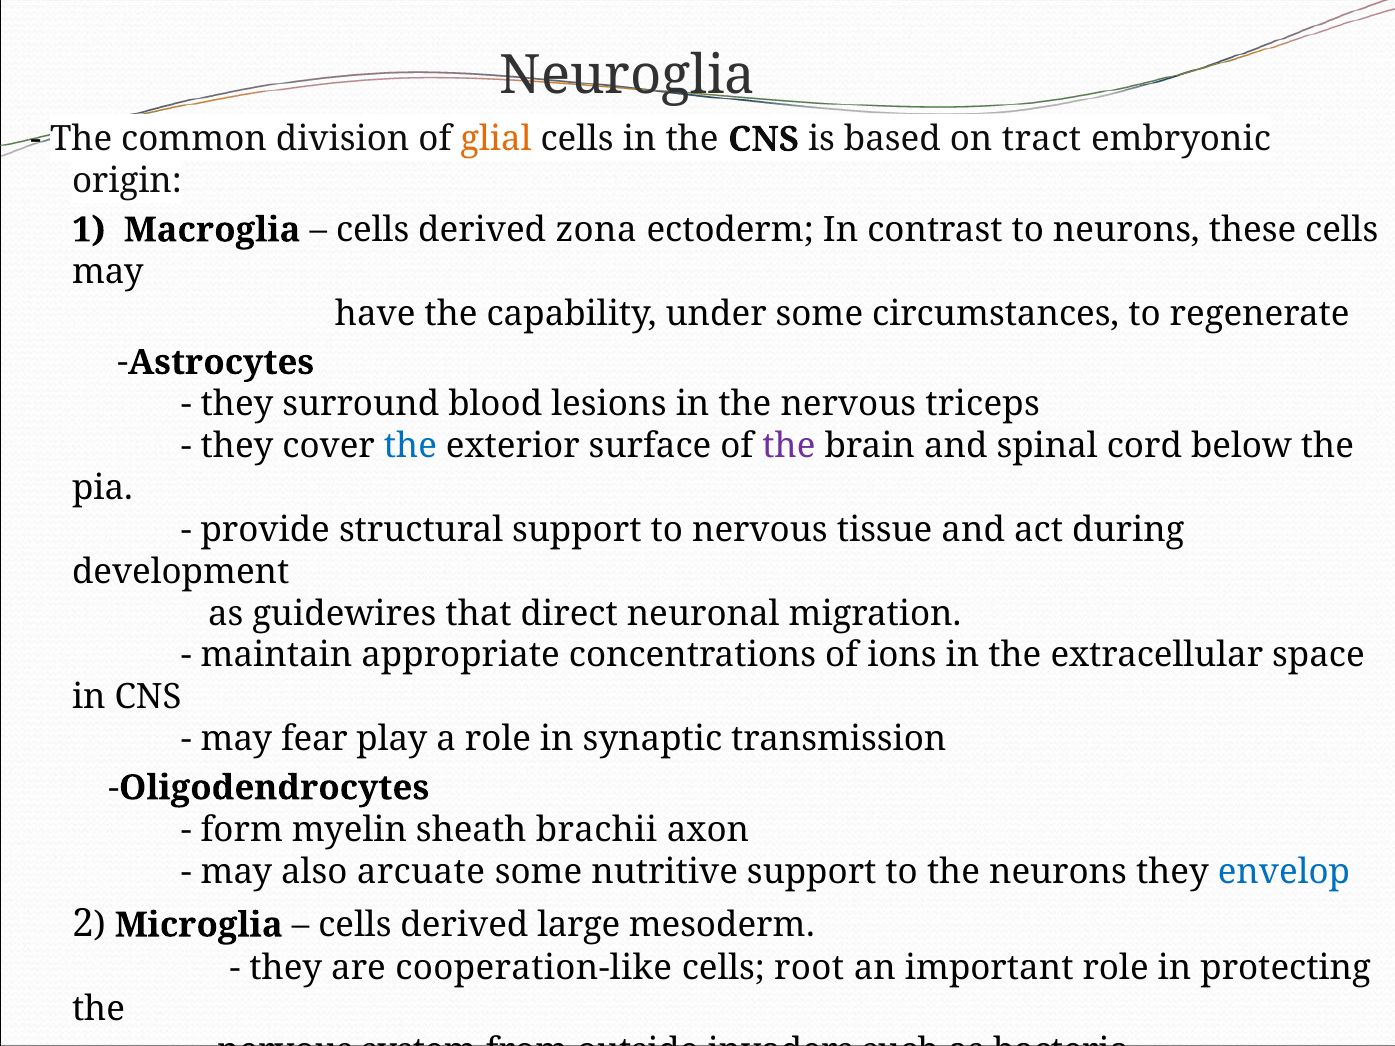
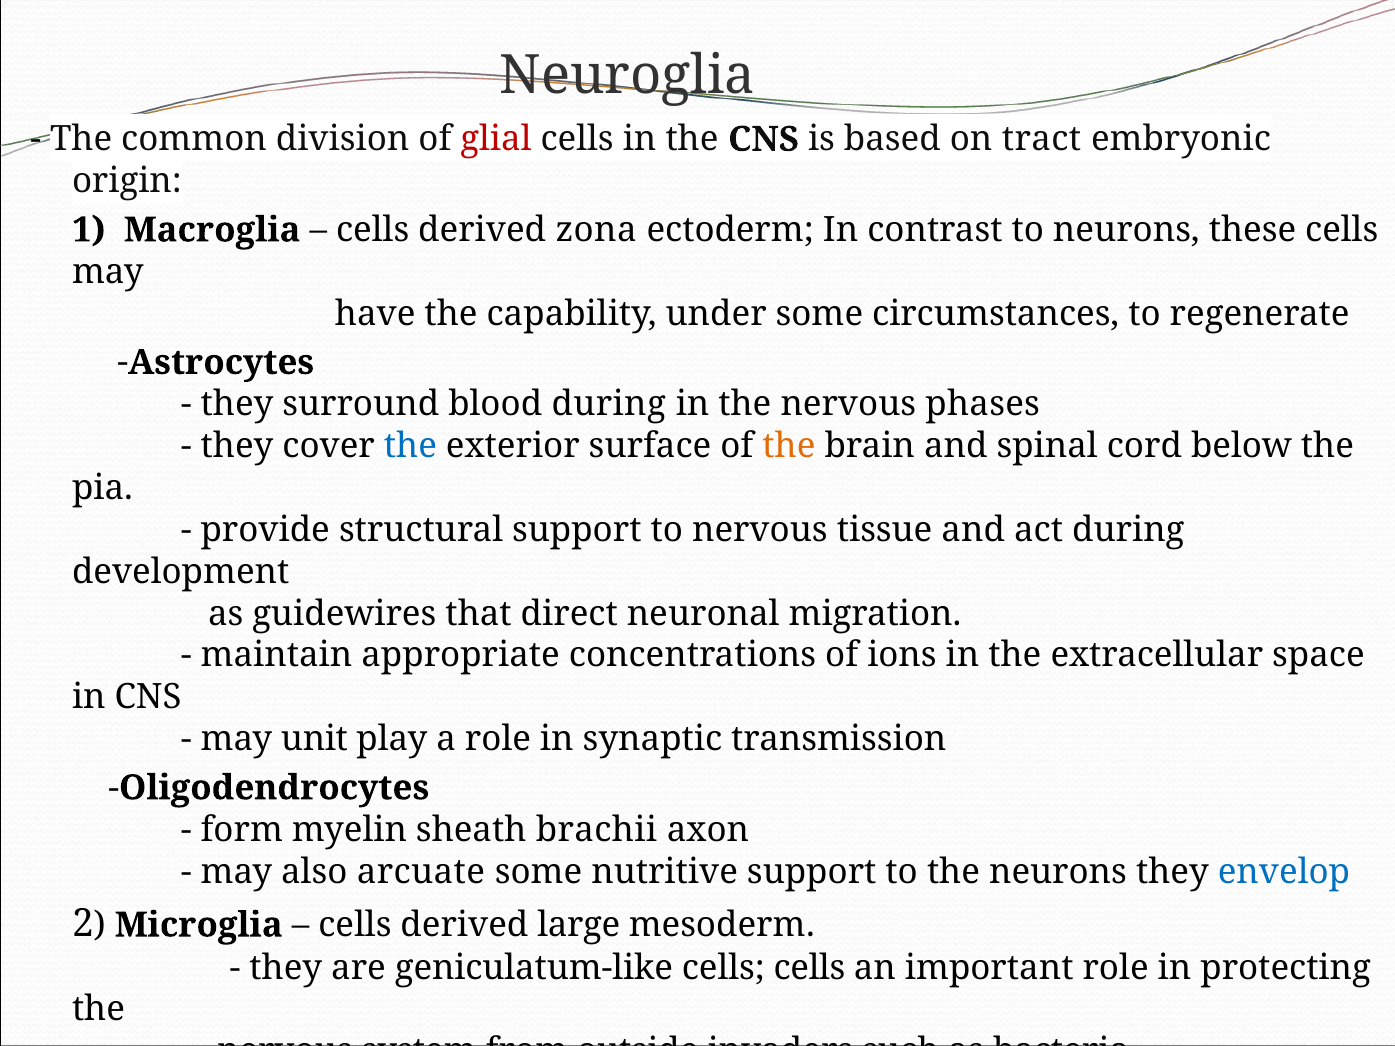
glial colour: orange -> red
blood lesions: lesions -> during
triceps: triceps -> phases
the at (789, 446) colour: purple -> orange
fear: fear -> unit
cooperation-like: cooperation-like -> geniculatum-like
cells root: root -> cells
